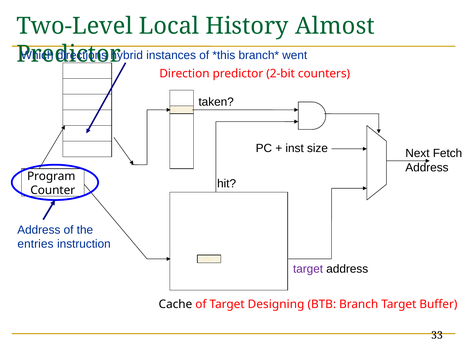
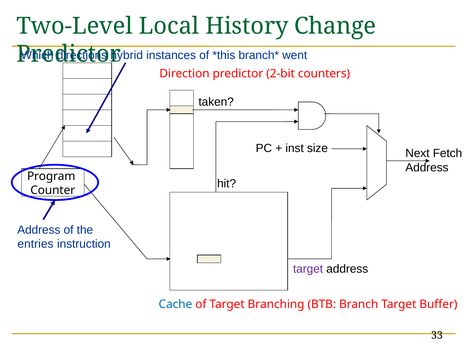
Almost: Almost -> Change
Cache colour: black -> blue
Designing: Designing -> Branching
